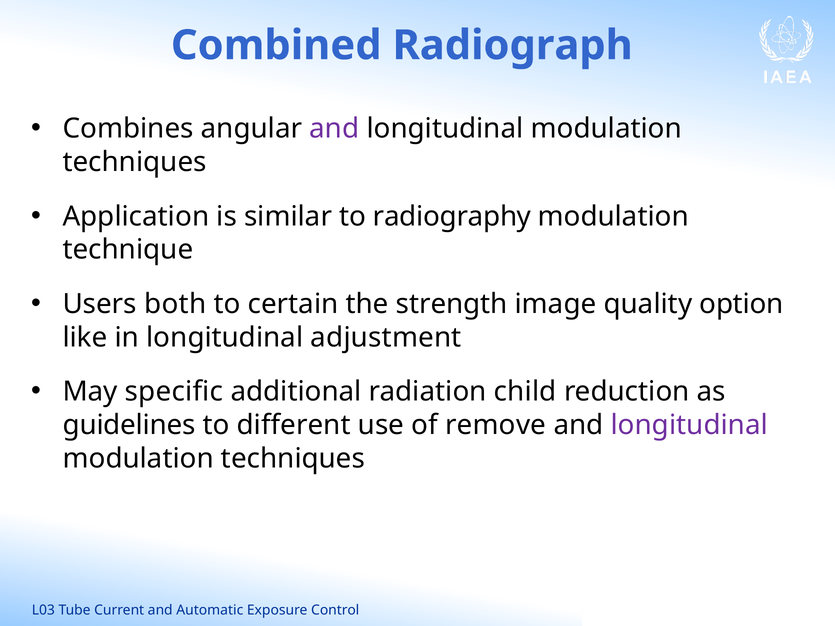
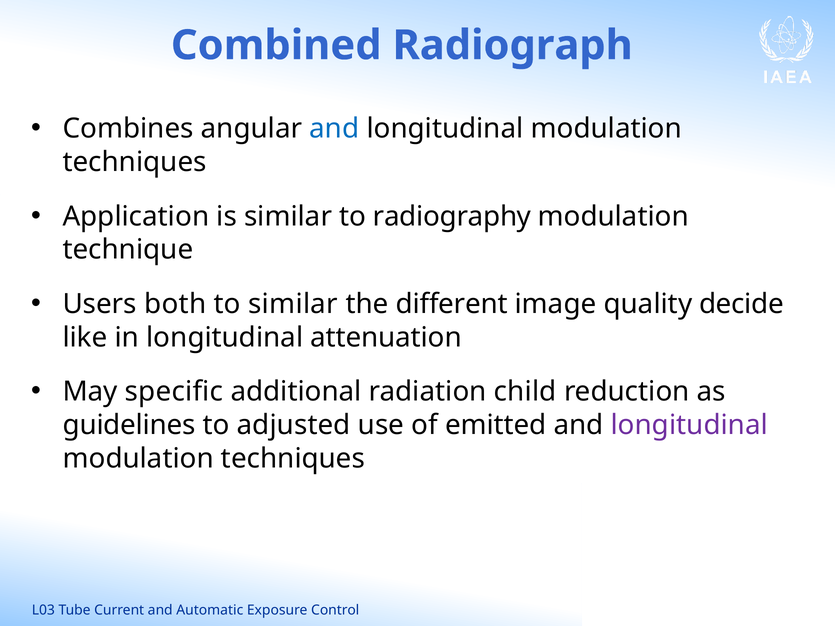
and at (334, 129) colour: purple -> blue
to certain: certain -> similar
strength: strength -> different
option: option -> decide
adjustment: adjustment -> attenuation
different: different -> adjusted
remove: remove -> emitted
